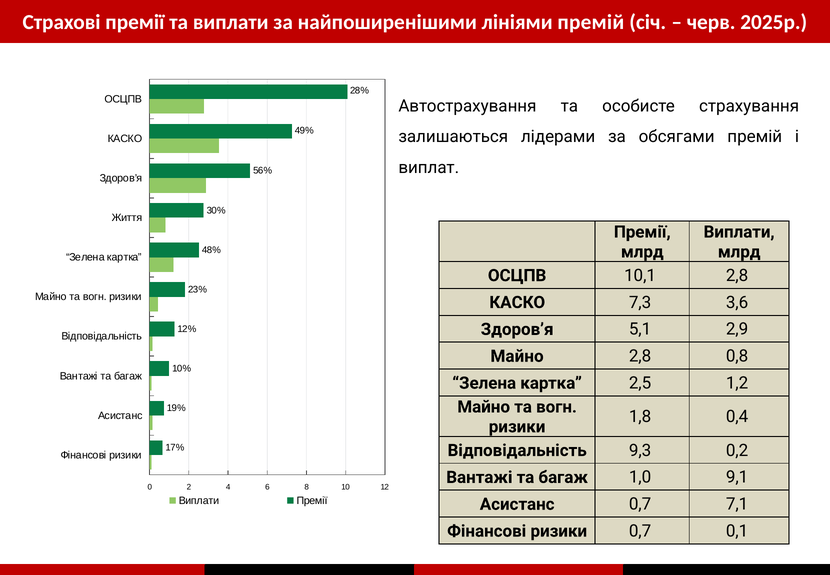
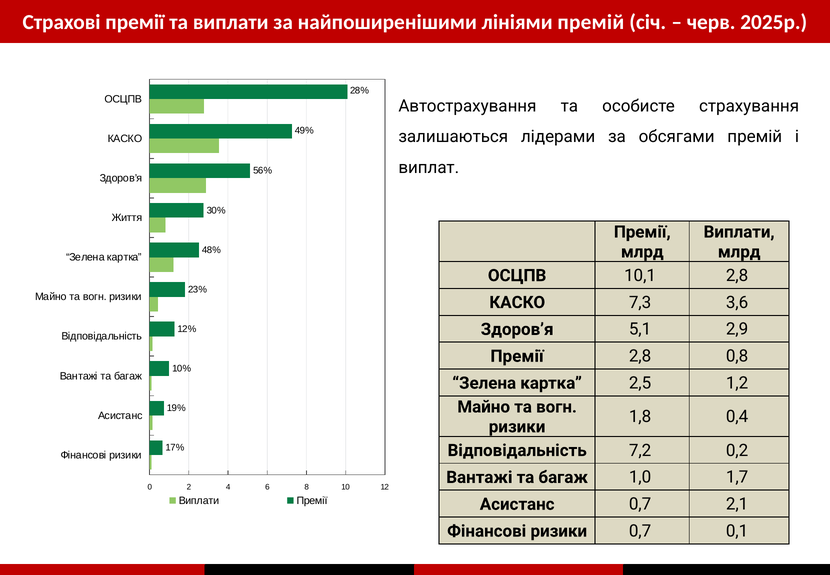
Майно at (517, 356): Майно -> Премії
9,3: 9,3 -> 7,2
9,1: 9,1 -> 1,7
7,1: 7,1 -> 2,1
